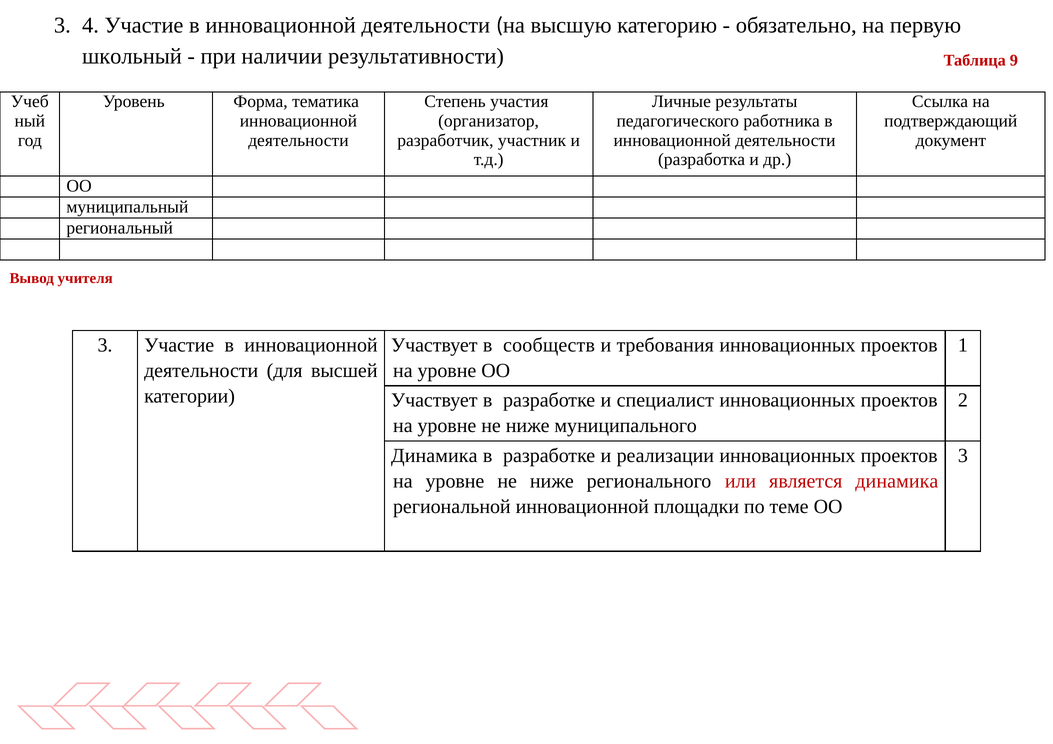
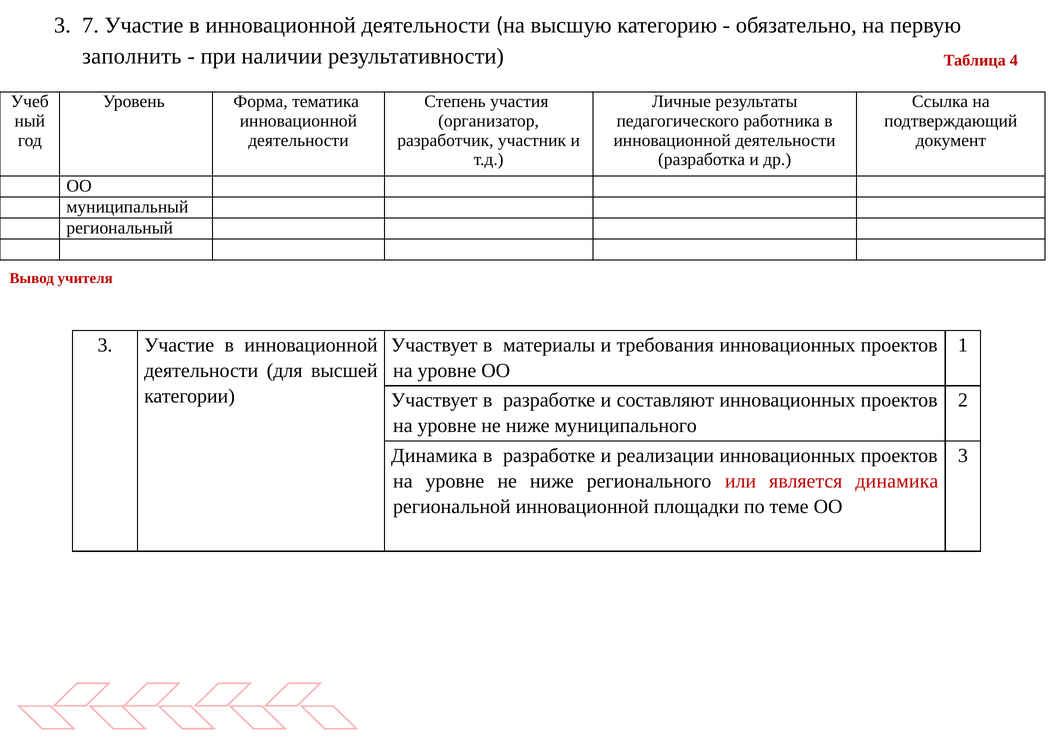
4: 4 -> 7
школьный: школьный -> заполнить
9: 9 -> 4
сообществ: сообществ -> материалы
специалист: специалист -> составляют
